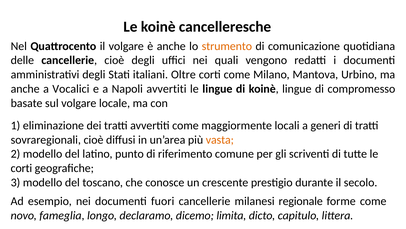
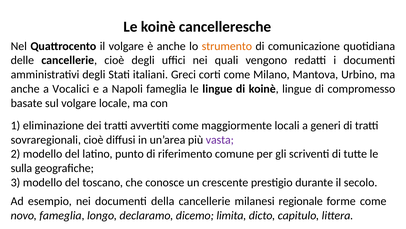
Oltre: Oltre -> Greci
Napoli avvertiti: avvertiti -> fameglia
vasta colour: orange -> purple
corti at (21, 168): corti -> sulla
fuori: fuori -> della
